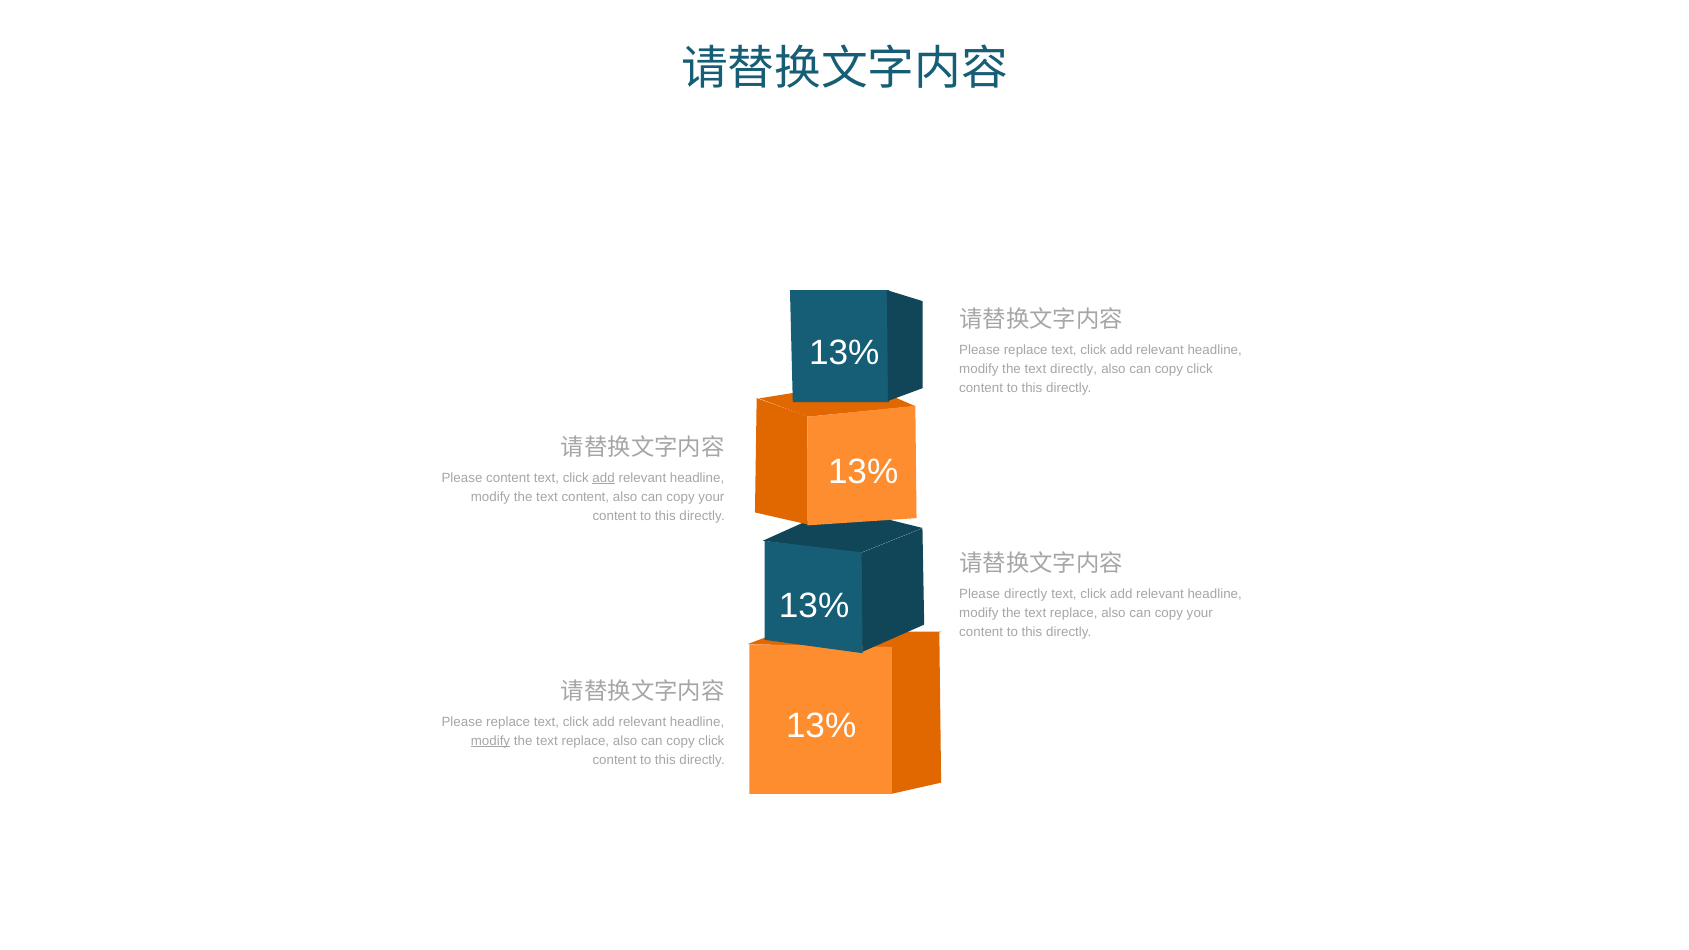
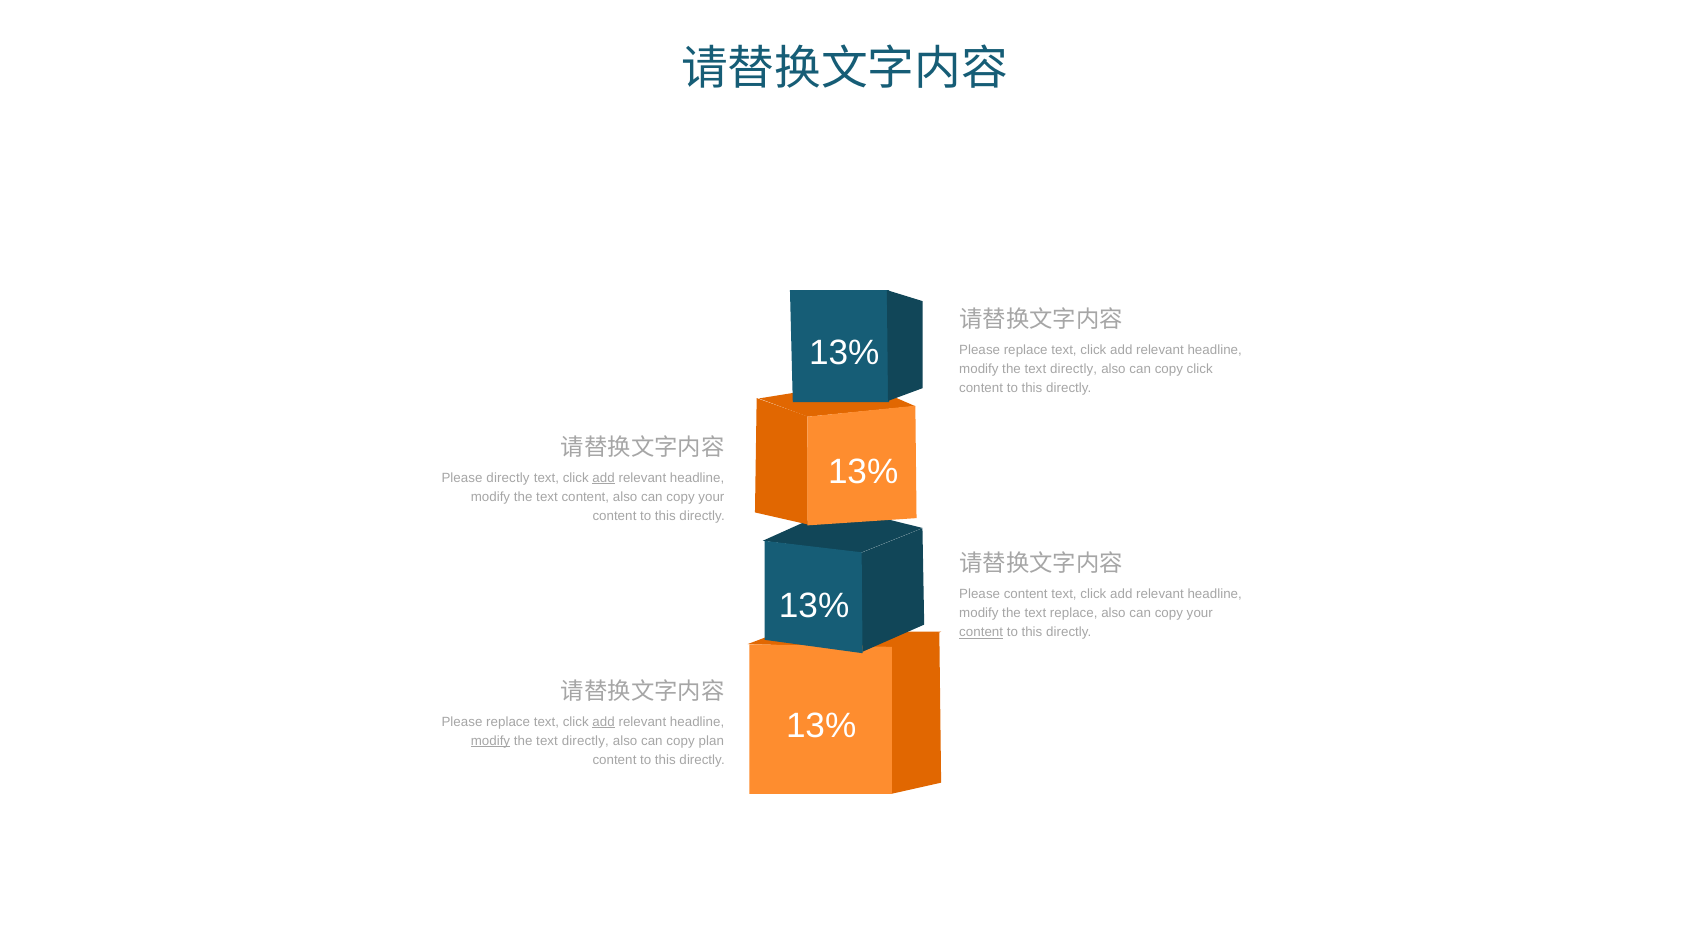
Please content: content -> directly
Please directly: directly -> content
content at (981, 632) underline: none -> present
add at (604, 722) underline: none -> present
replace at (585, 741): replace -> directly
click at (711, 741): click -> plan
